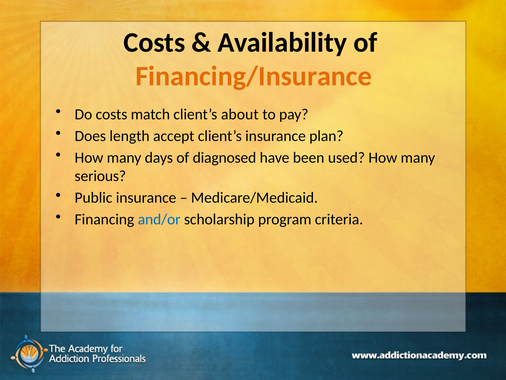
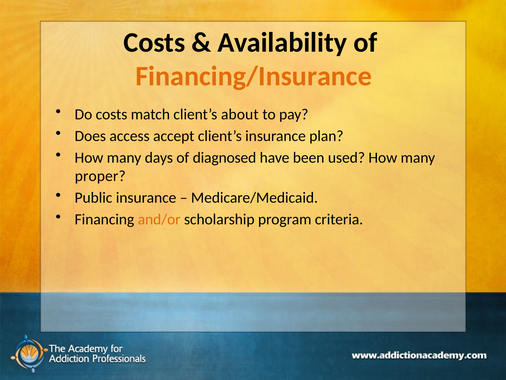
length: length -> access
serious: serious -> proper
and/or colour: blue -> orange
